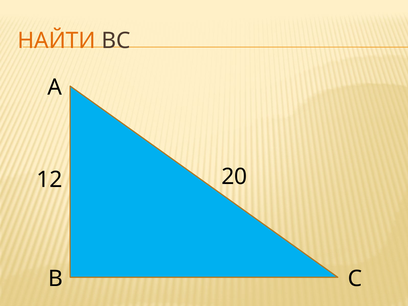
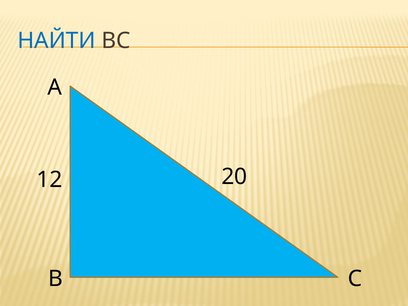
НАЙТИ colour: orange -> blue
